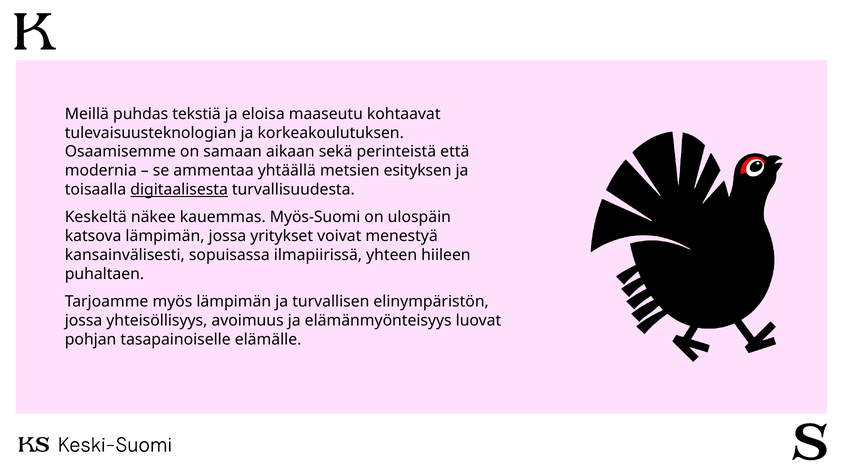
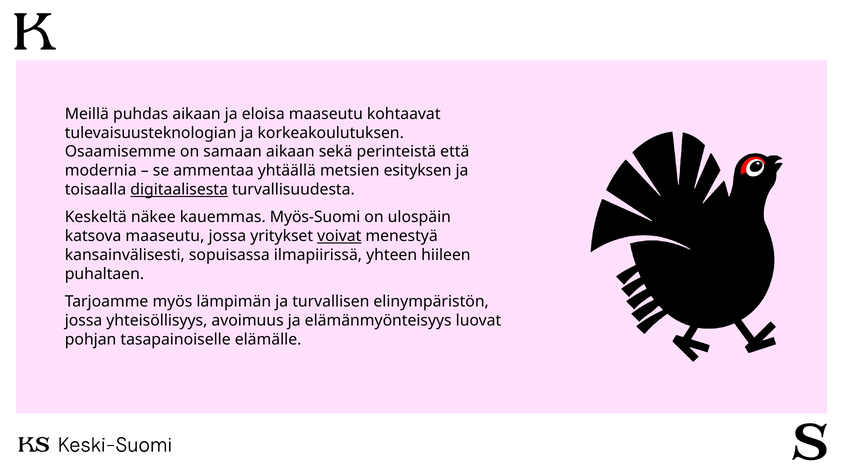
puhdas tekstiä: tekstiä -> aikaan
katsova lämpimän: lämpimän -> maaseutu
voivat underline: none -> present
